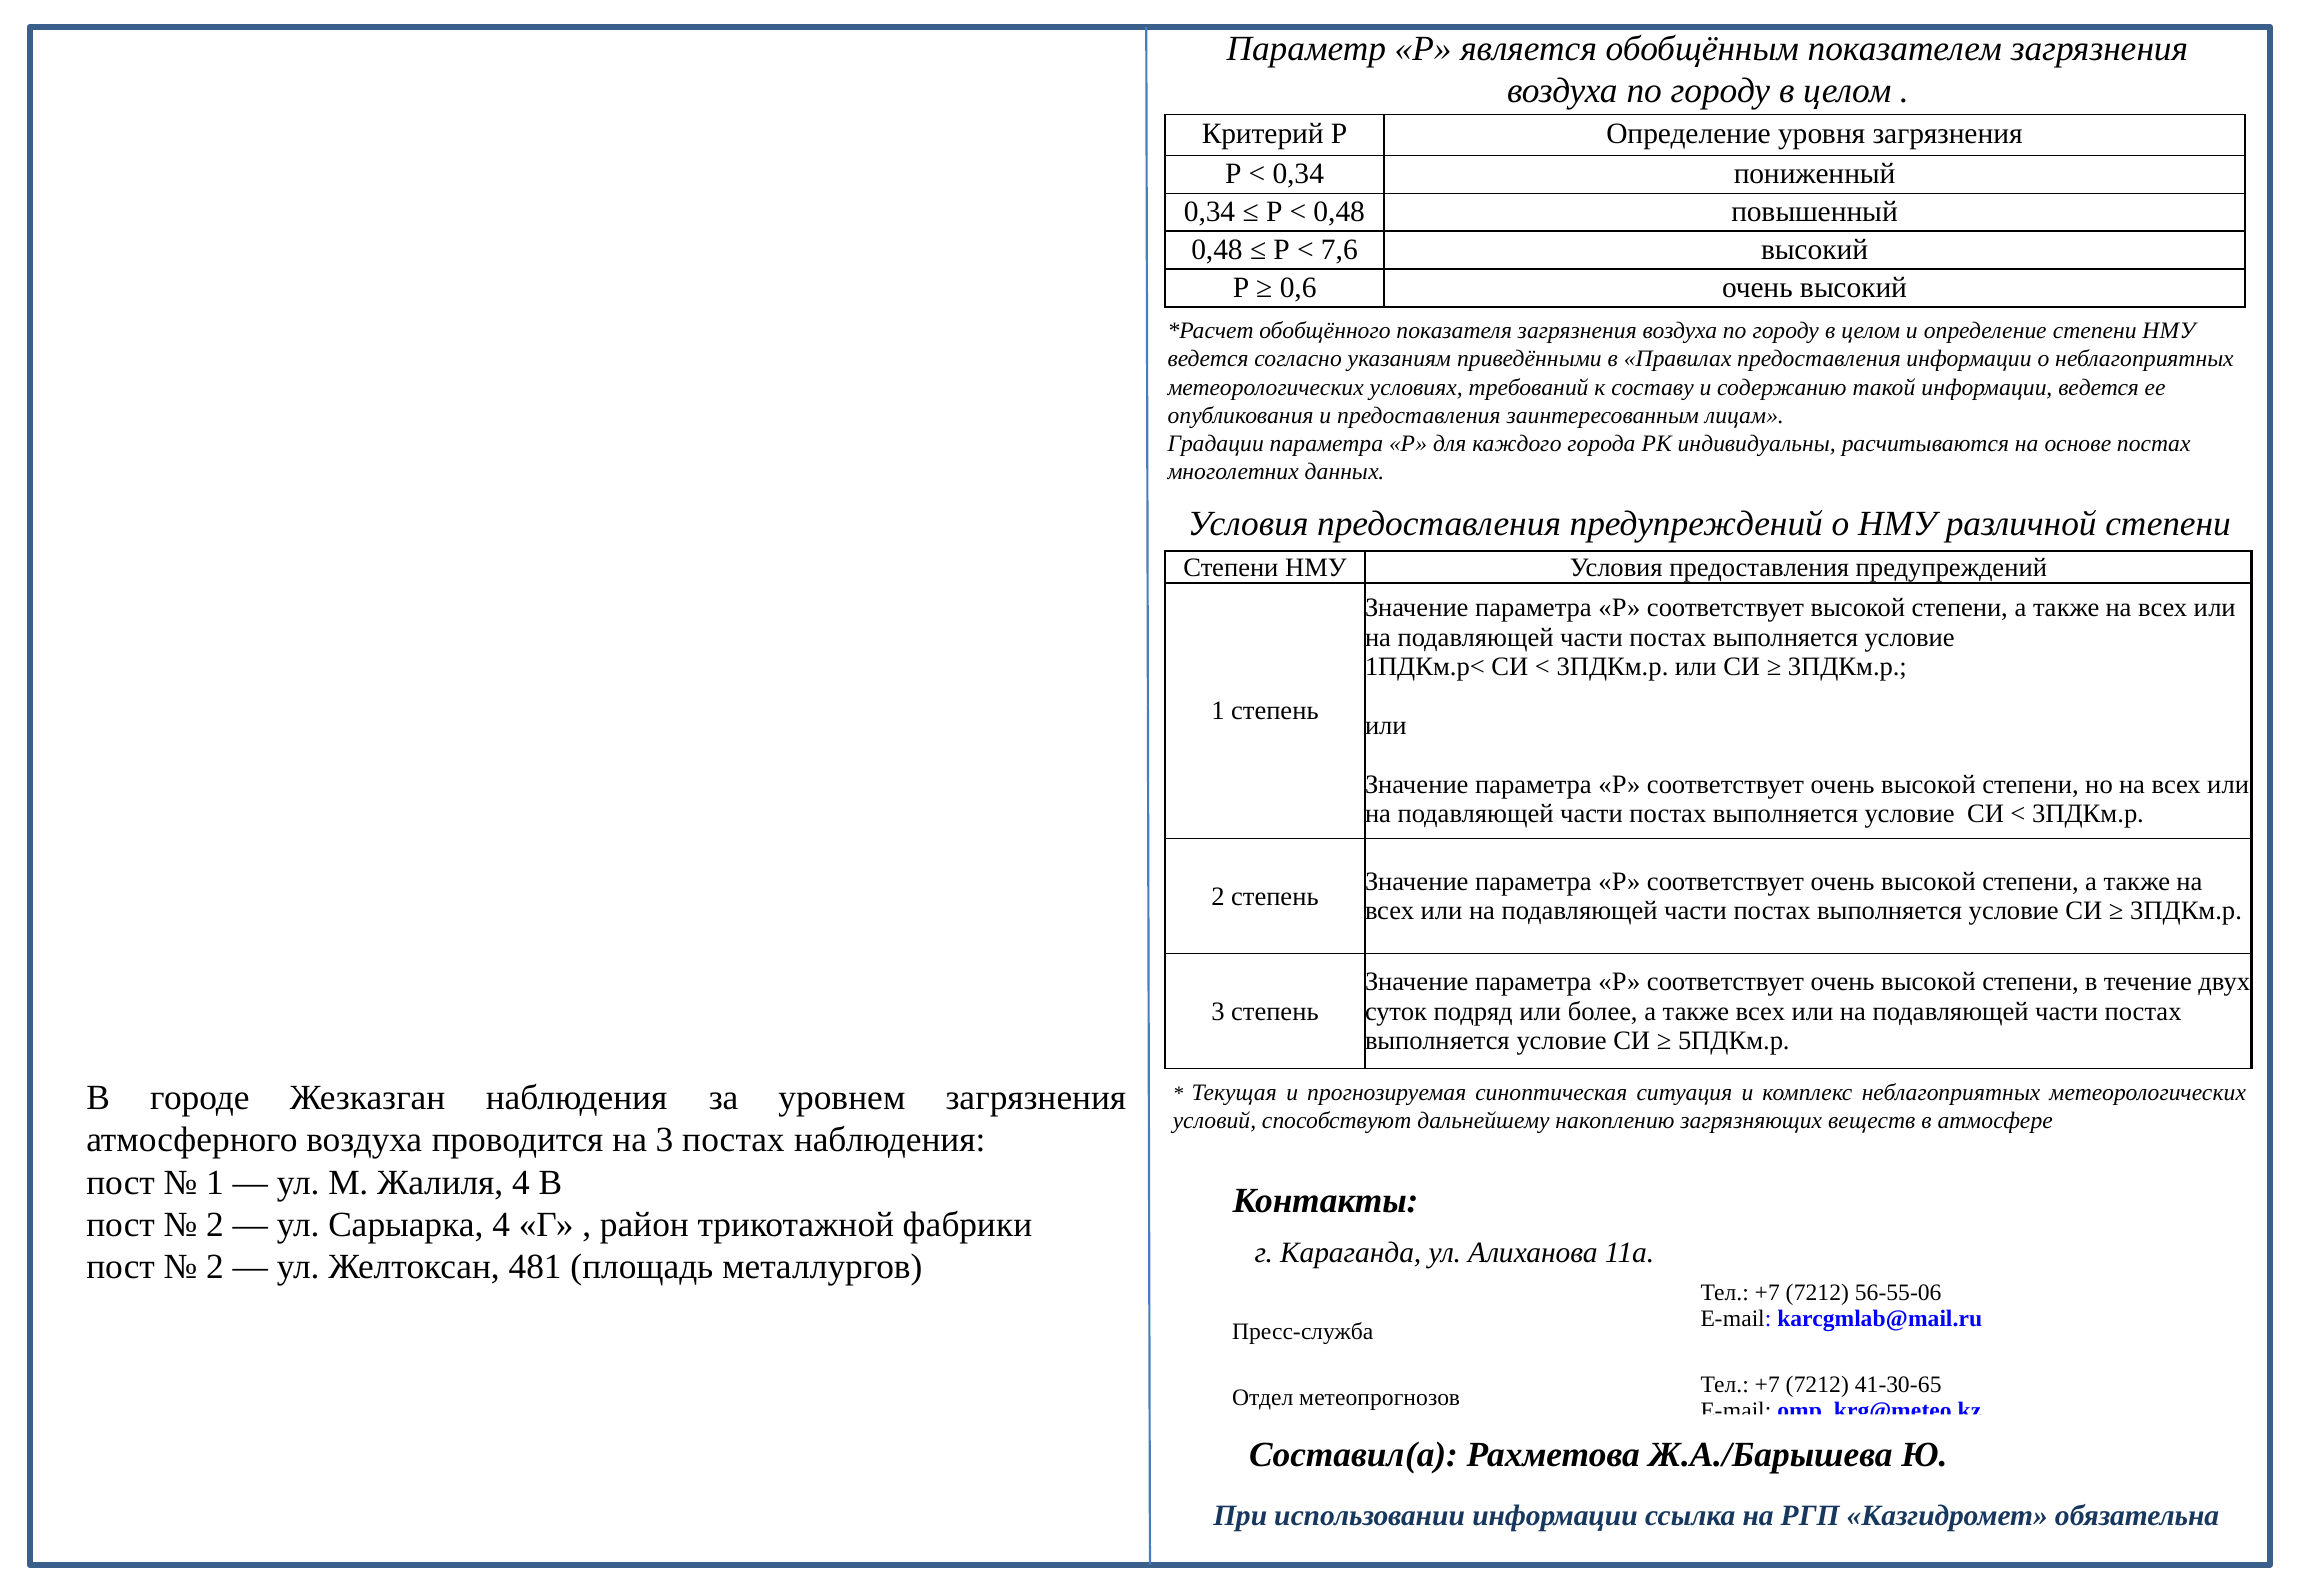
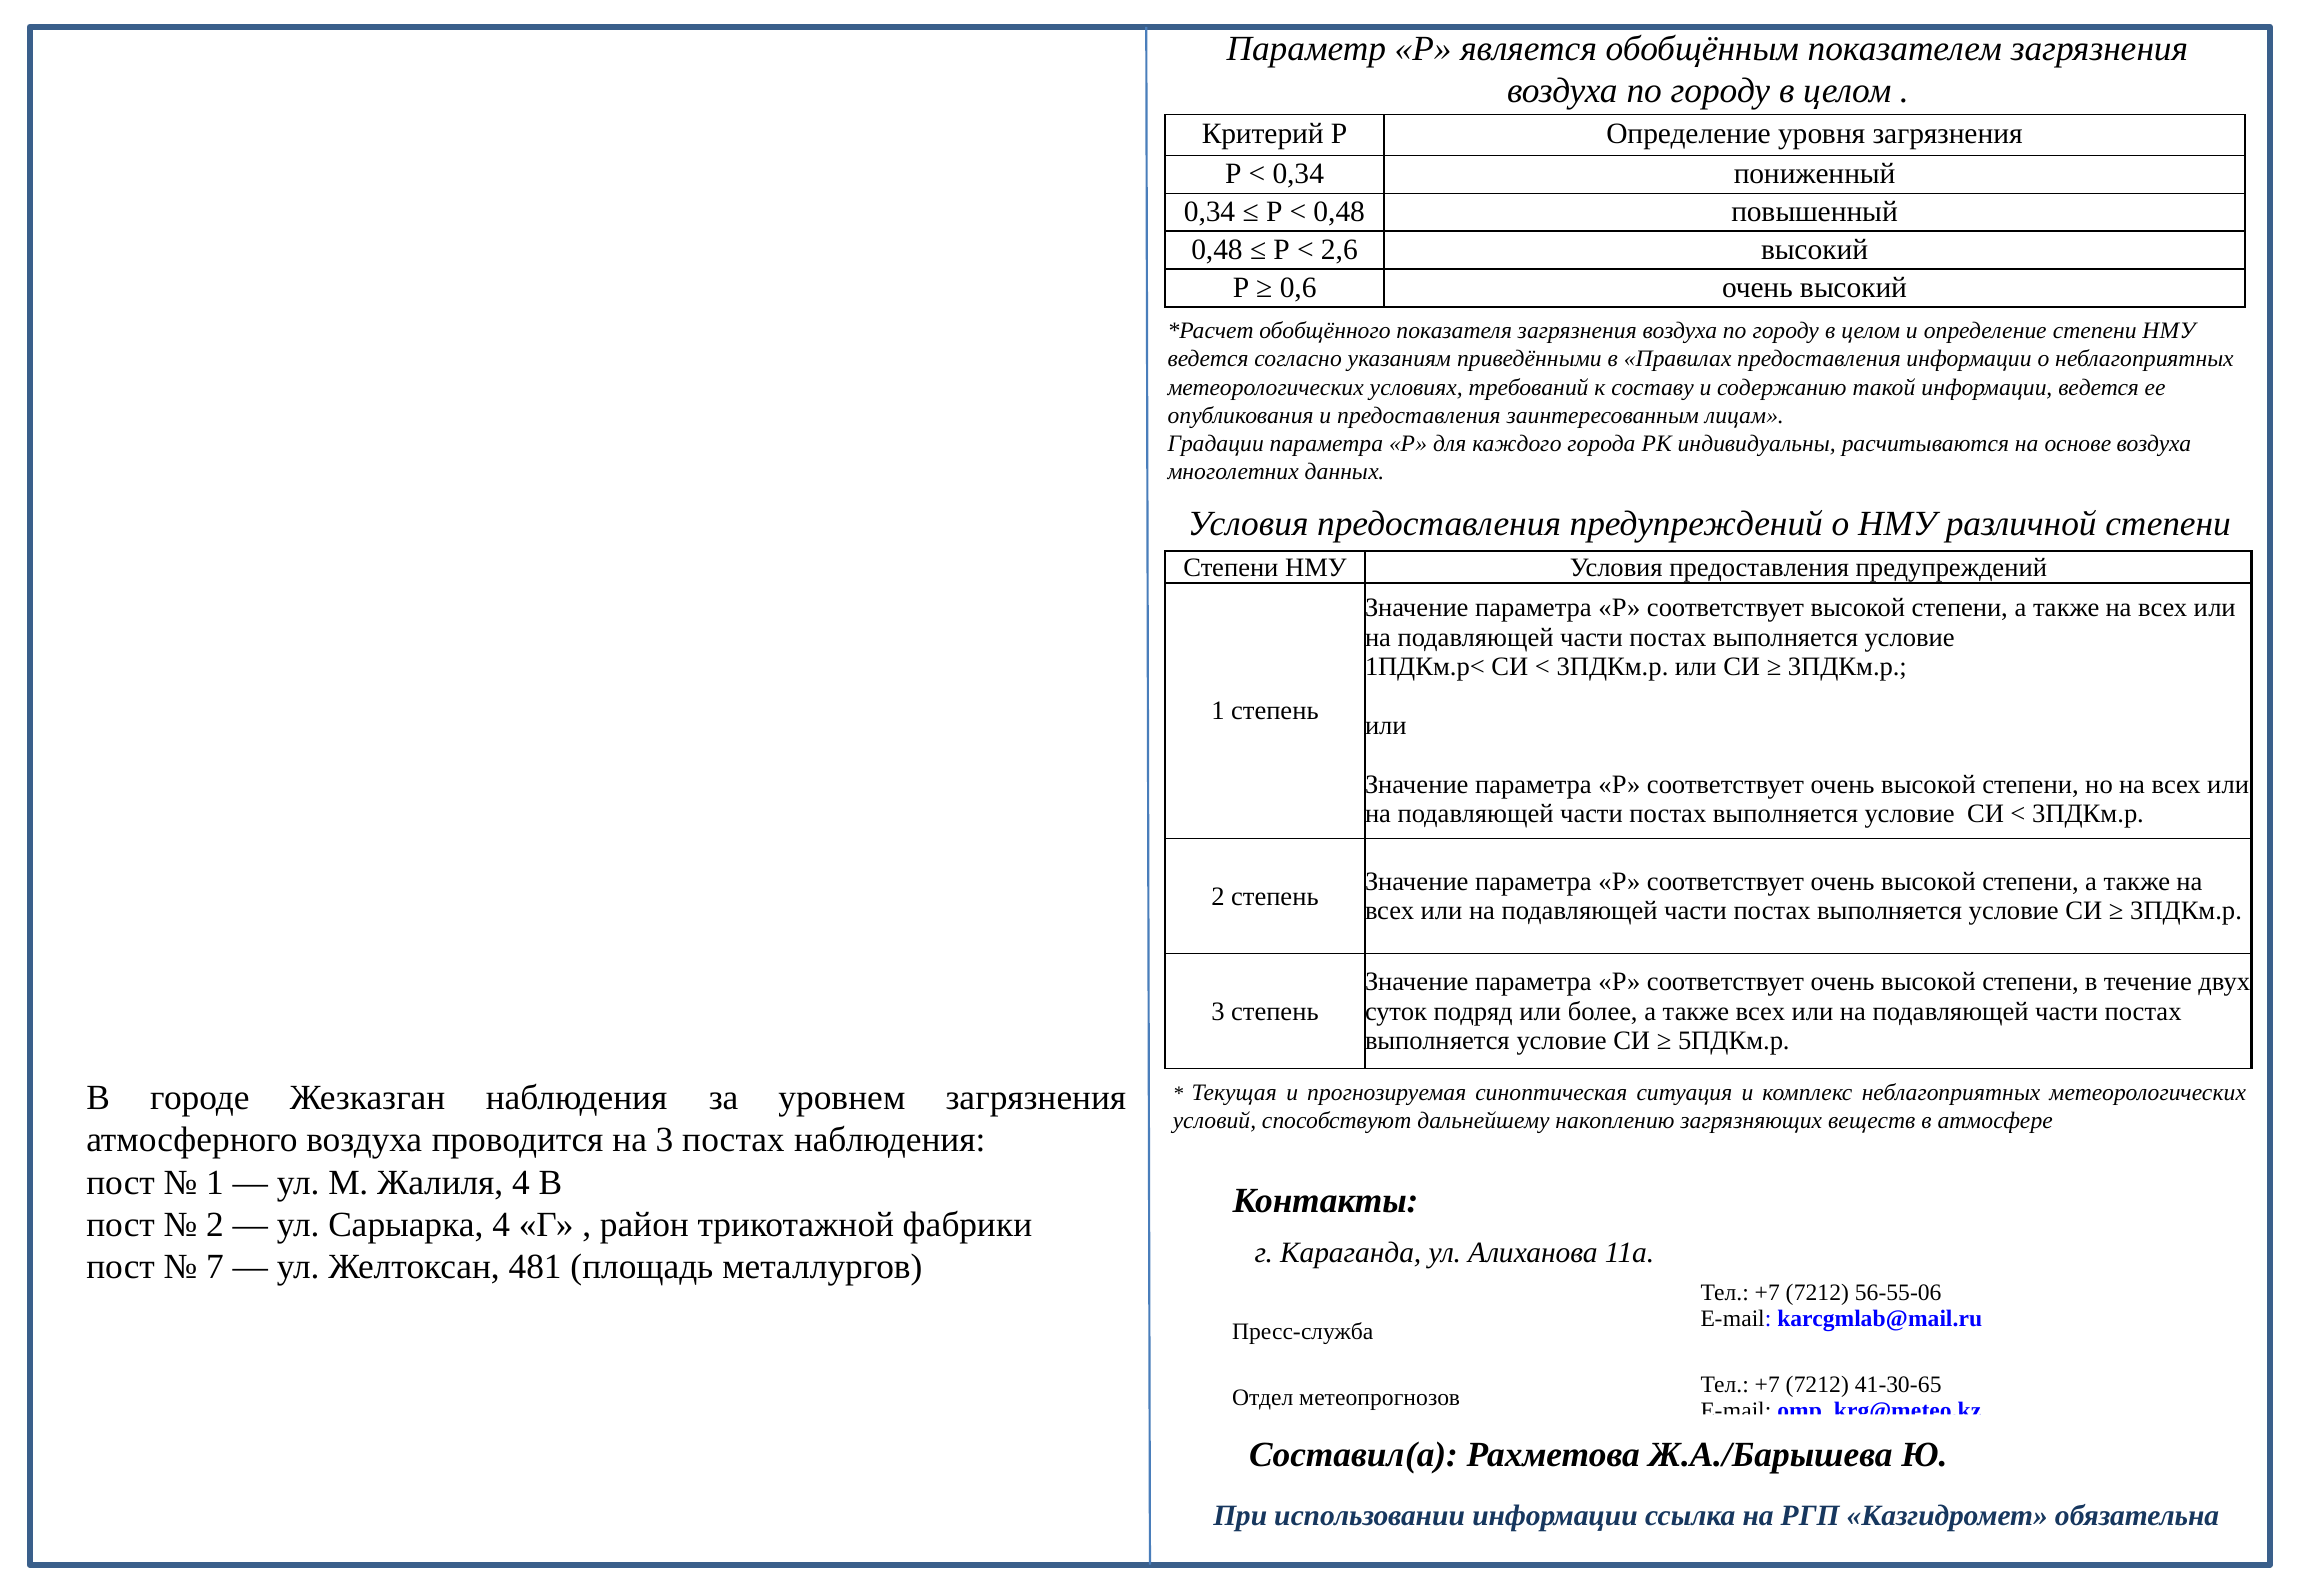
7,6: 7,6 -> 2,6
основе постах: постах -> воздуха
2 at (215, 1268): 2 -> 7
